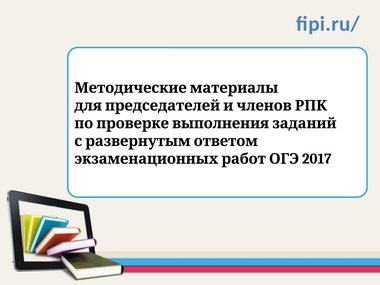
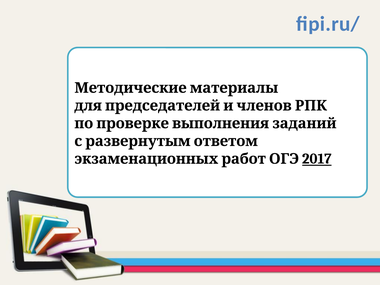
2017 underline: none -> present
